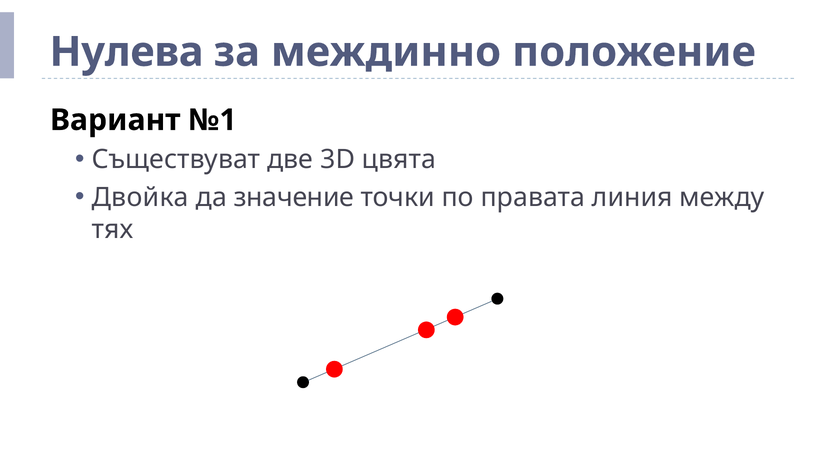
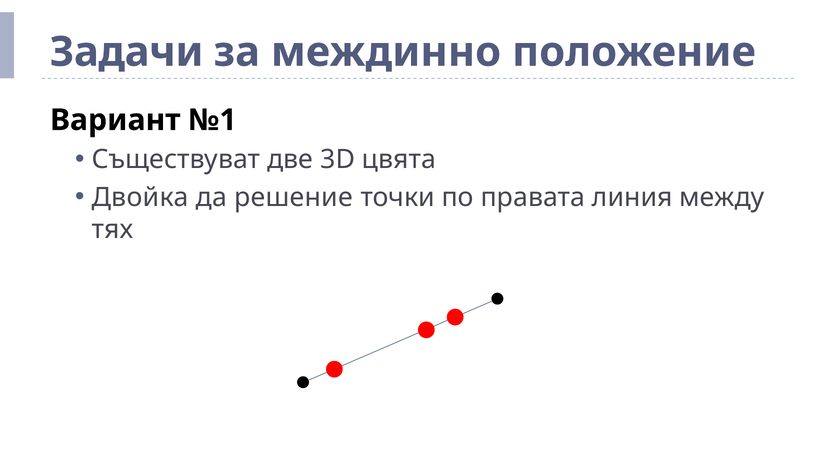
Нулева: Нулева -> Задачи
значение: значение -> решение
